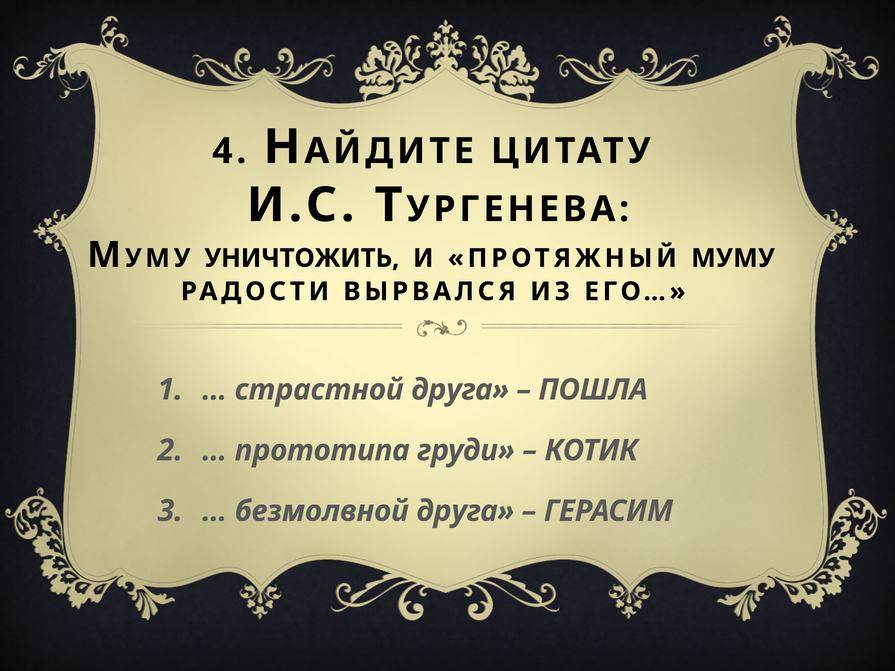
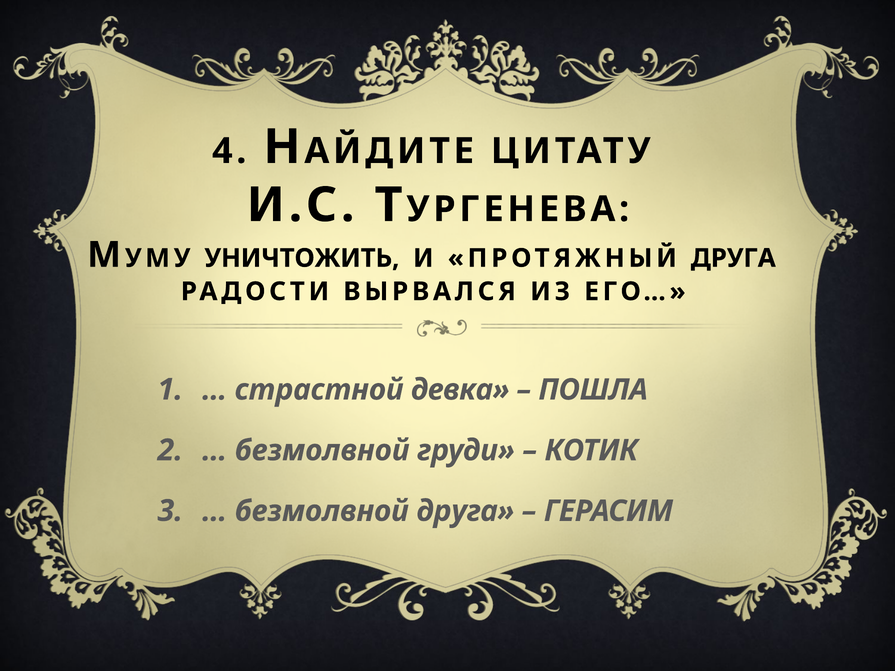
ПРОТЯЖНЫЙ МУМУ: МУМУ -> ДРУГА
страстной друга: друга -> девка
прототипа at (322, 451): прототипа -> безмолвной
